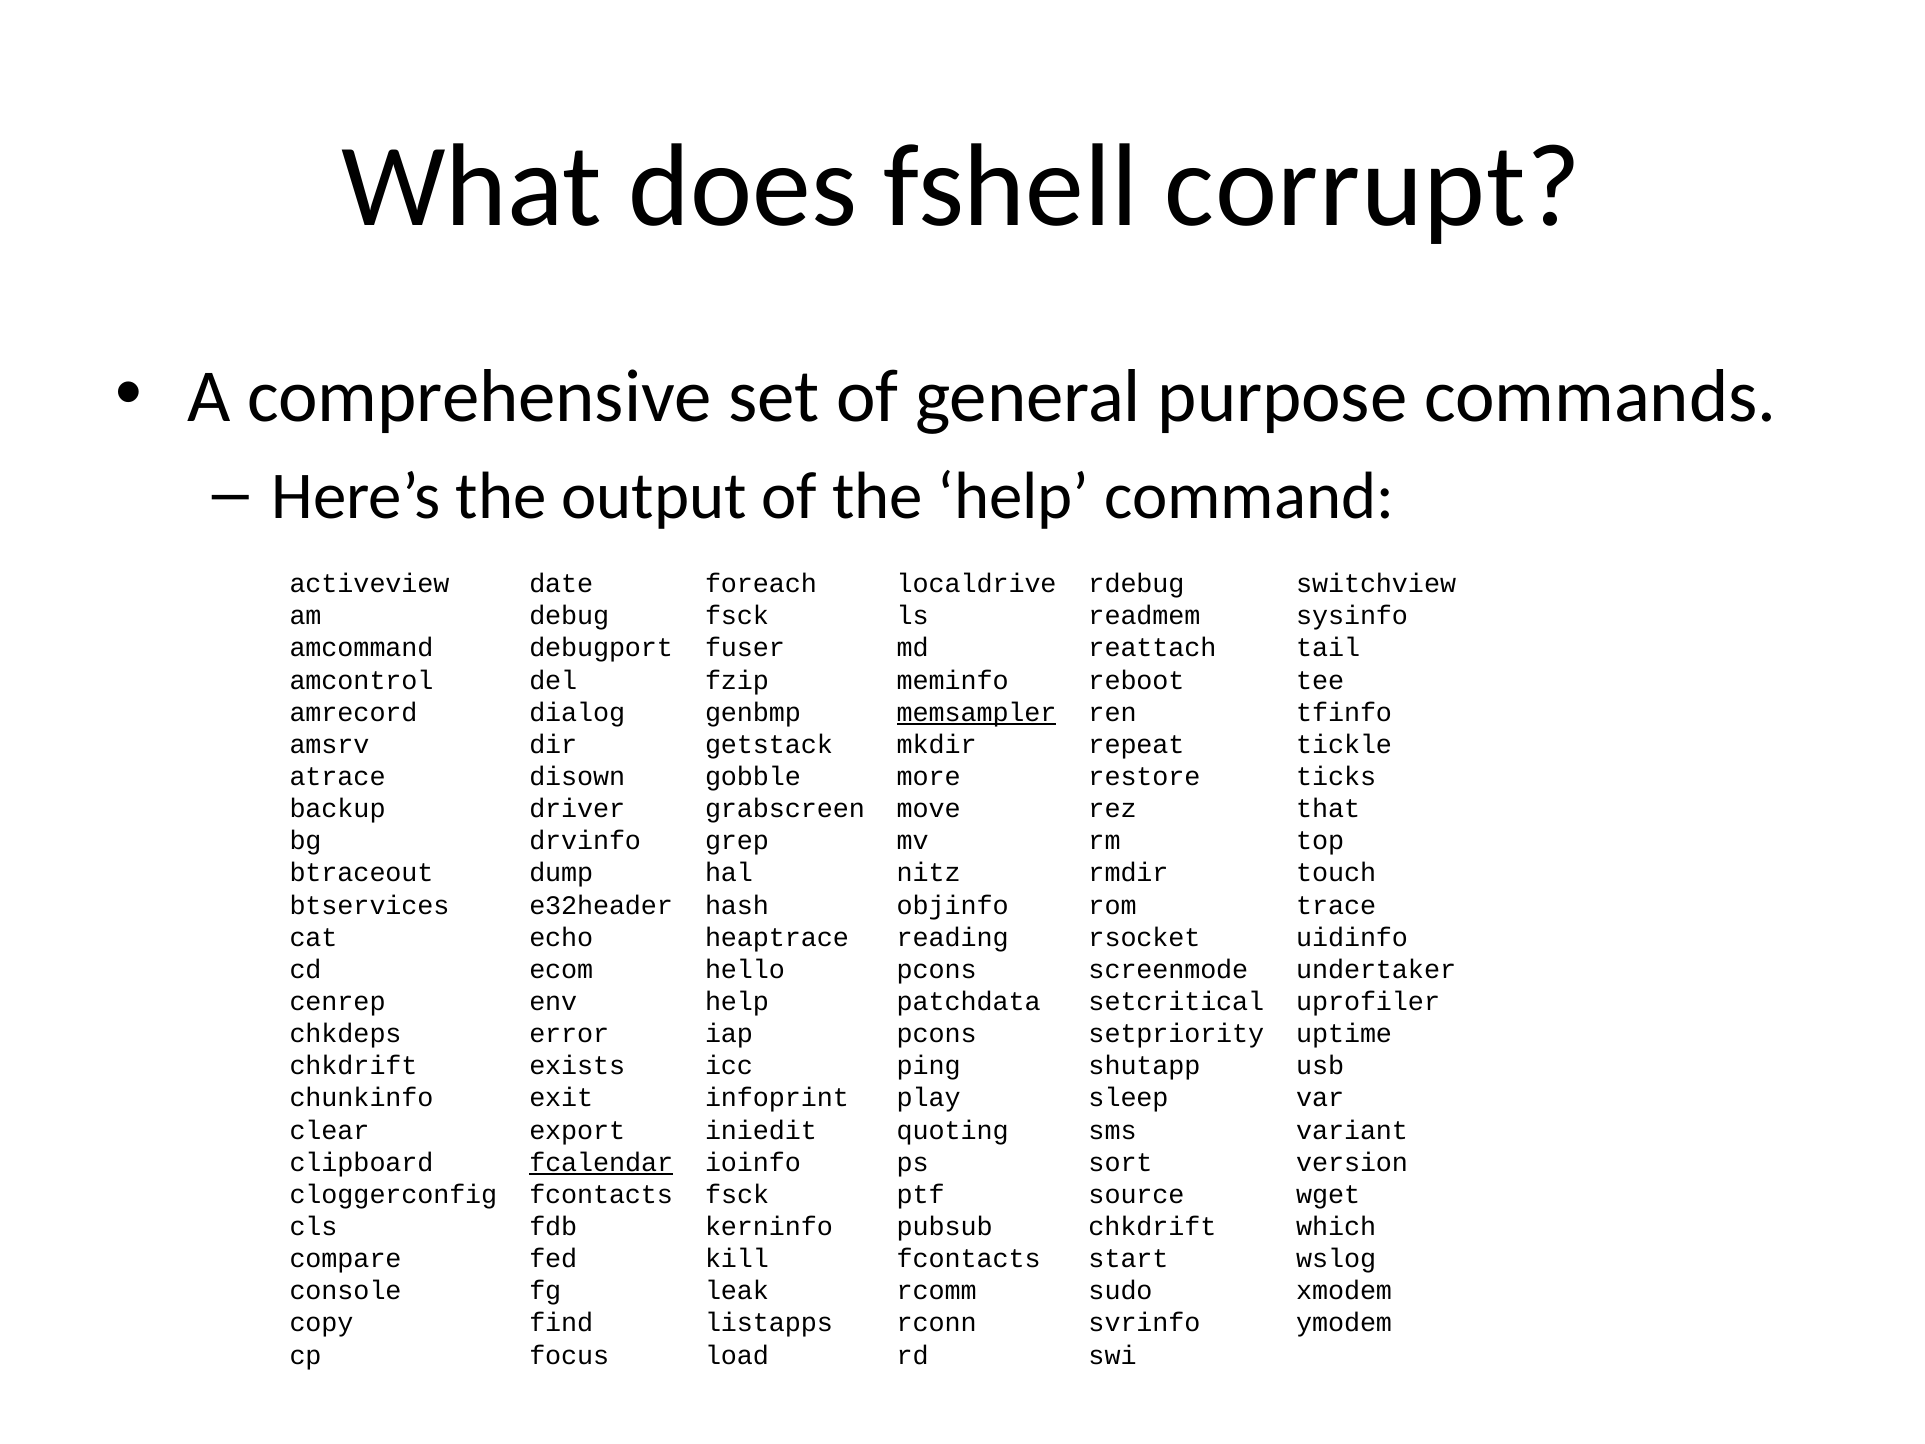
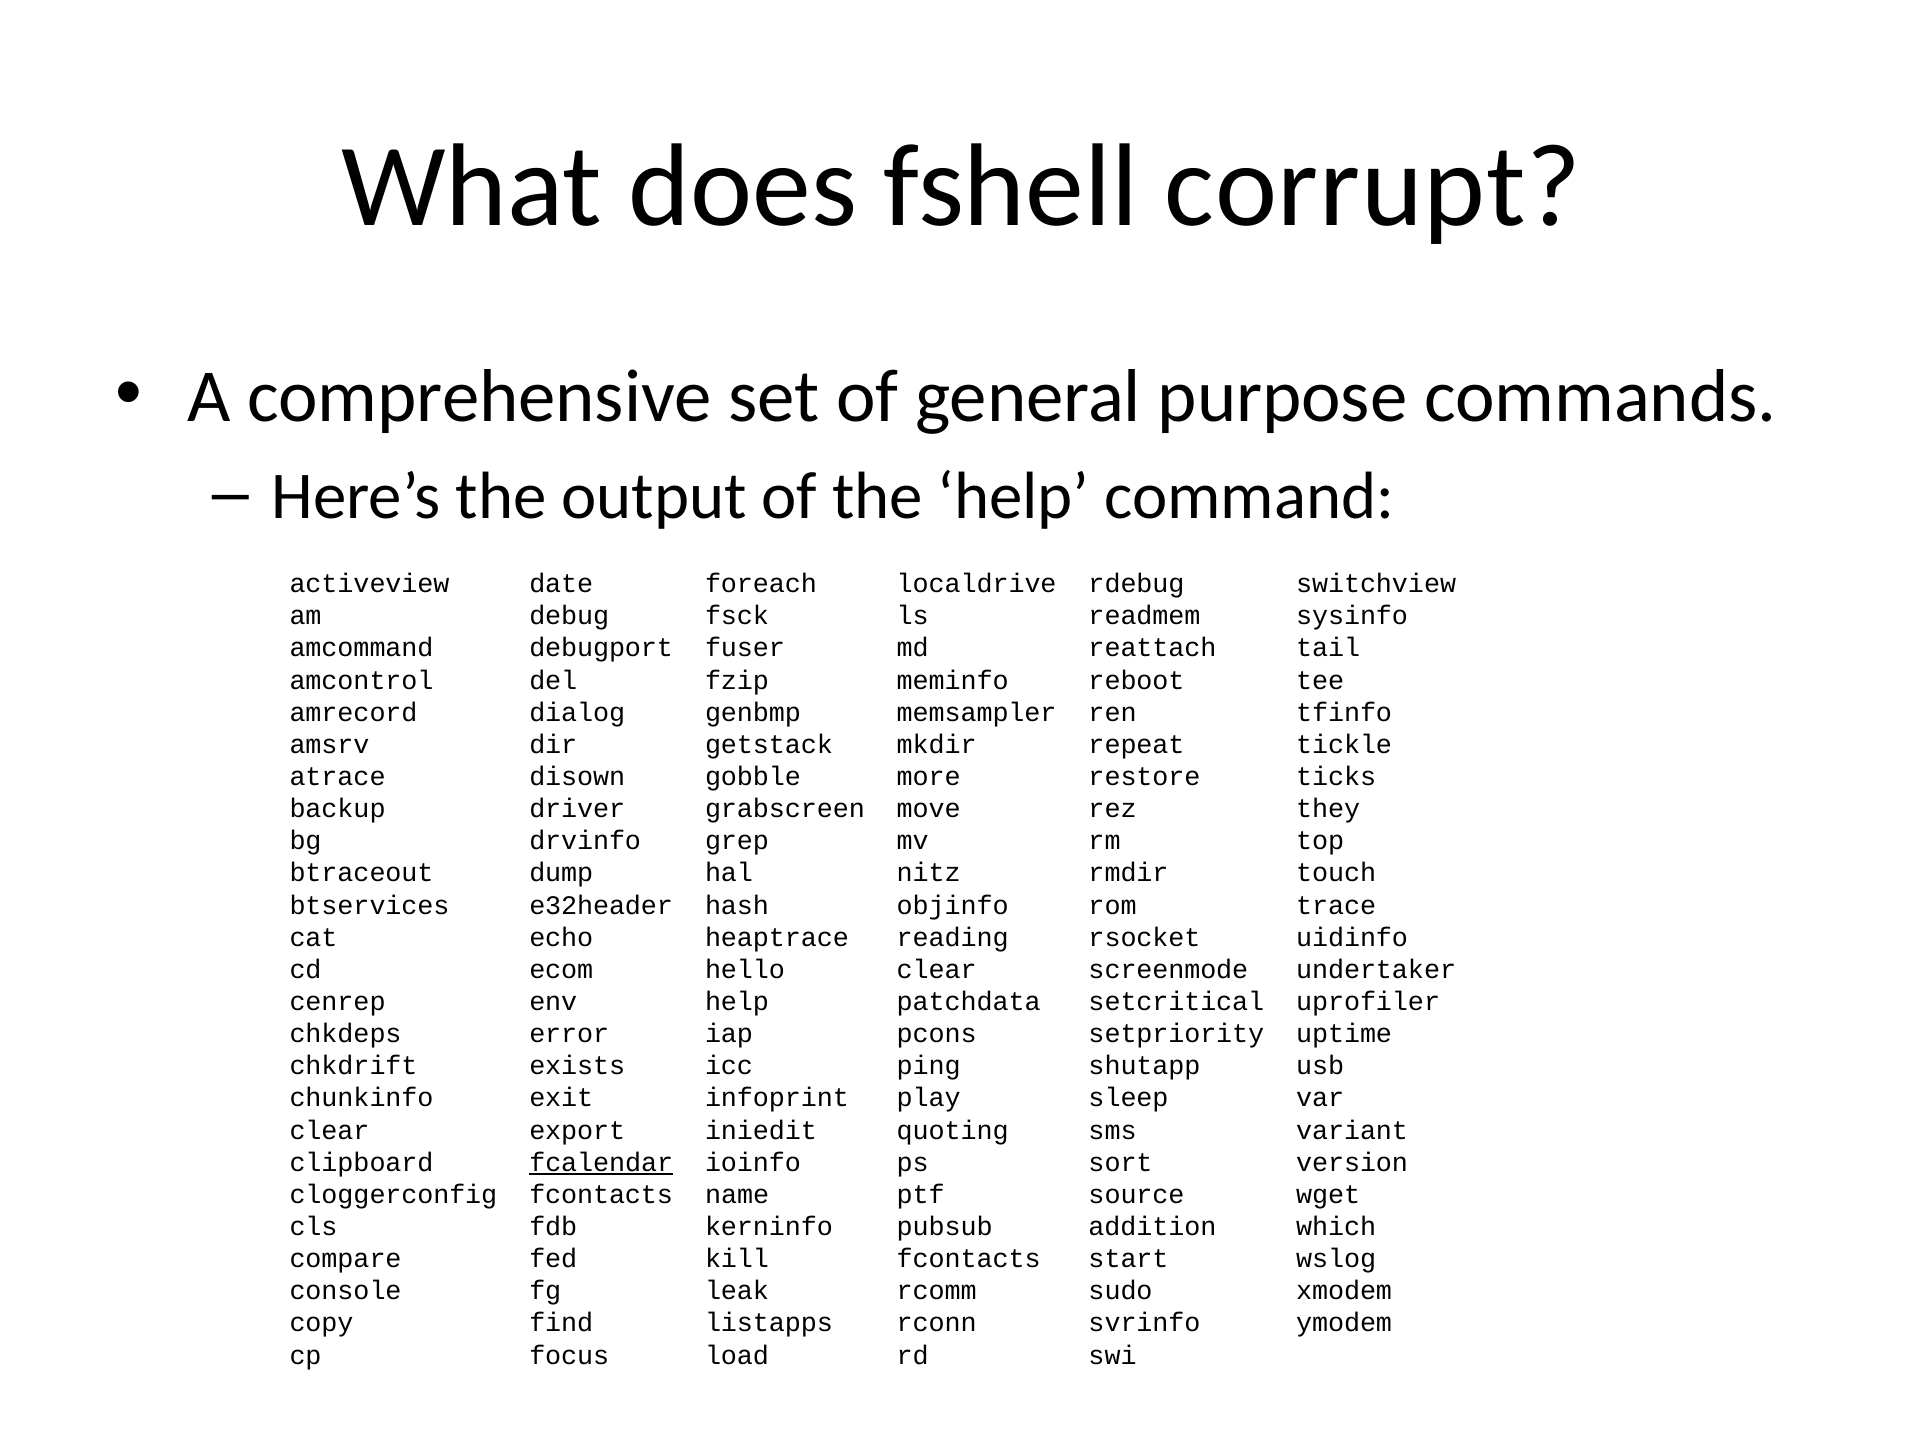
memsampler underline: present -> none
that: that -> they
hello pcons: pcons -> clear
fcontacts fsck: fsck -> name
pubsub chkdrift: chkdrift -> addition
